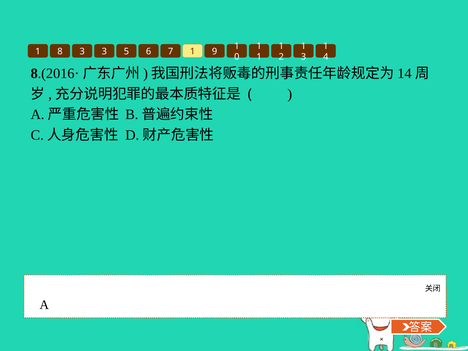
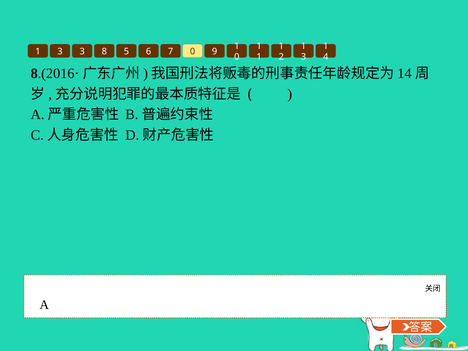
8 at (60, 51): 8 -> 3
3 3: 3 -> 8
7 1: 1 -> 0
